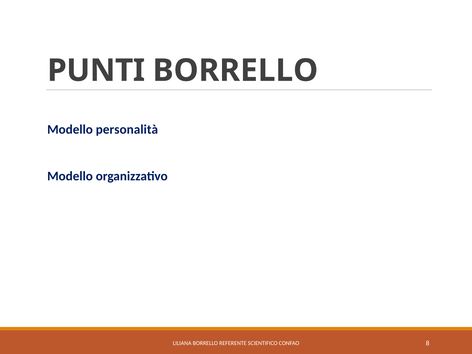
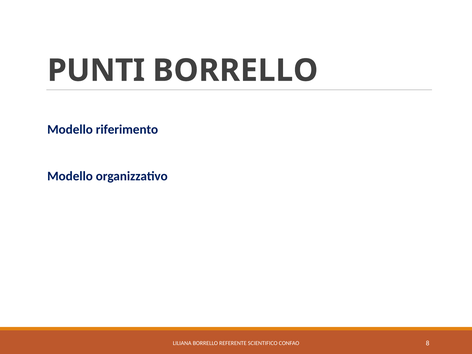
personalità: personalità -> riferimento
